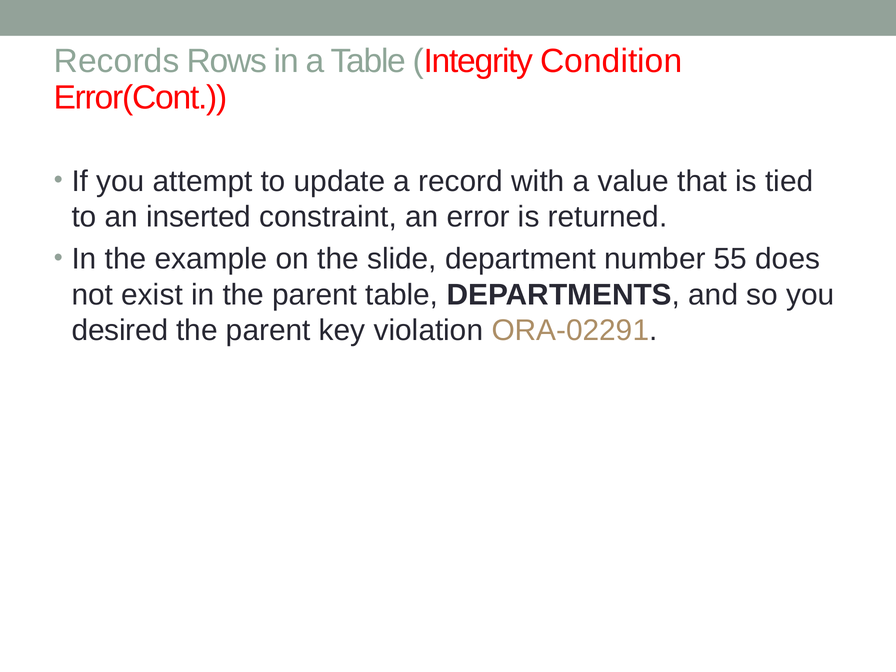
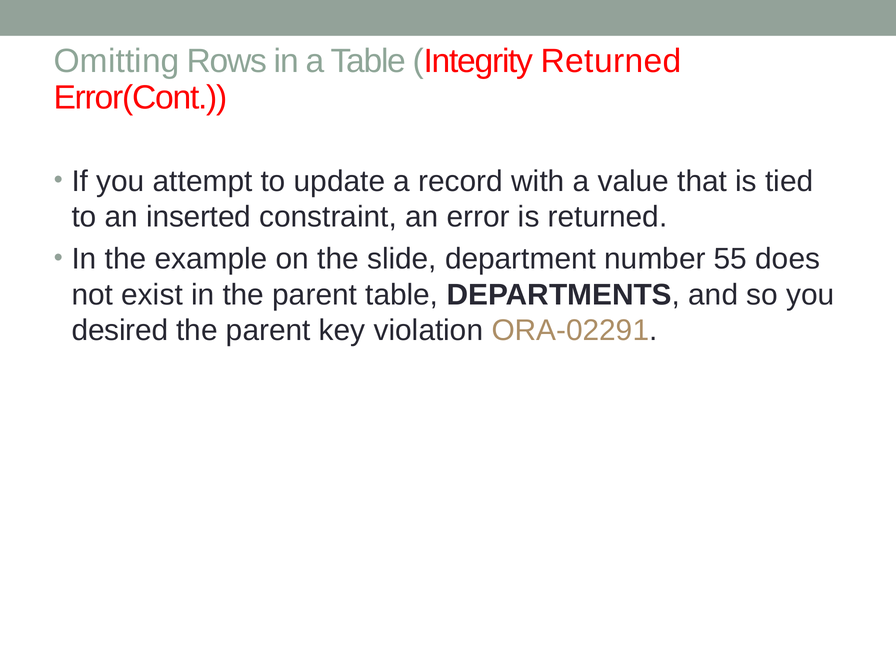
Records: Records -> Omitting
Integrity Condition: Condition -> Returned
